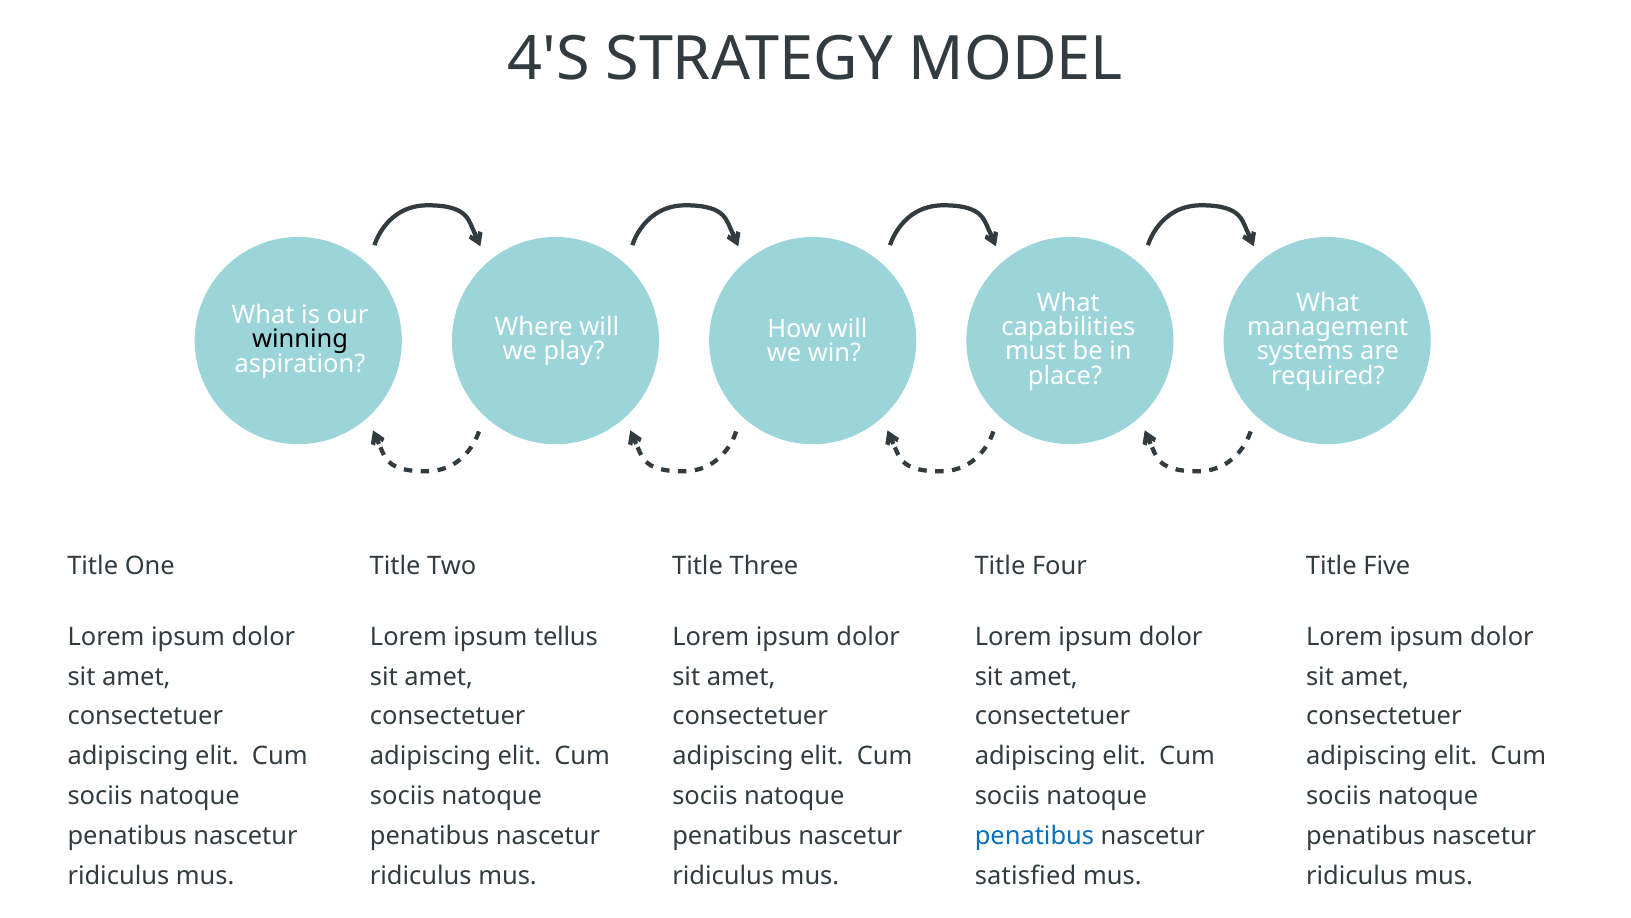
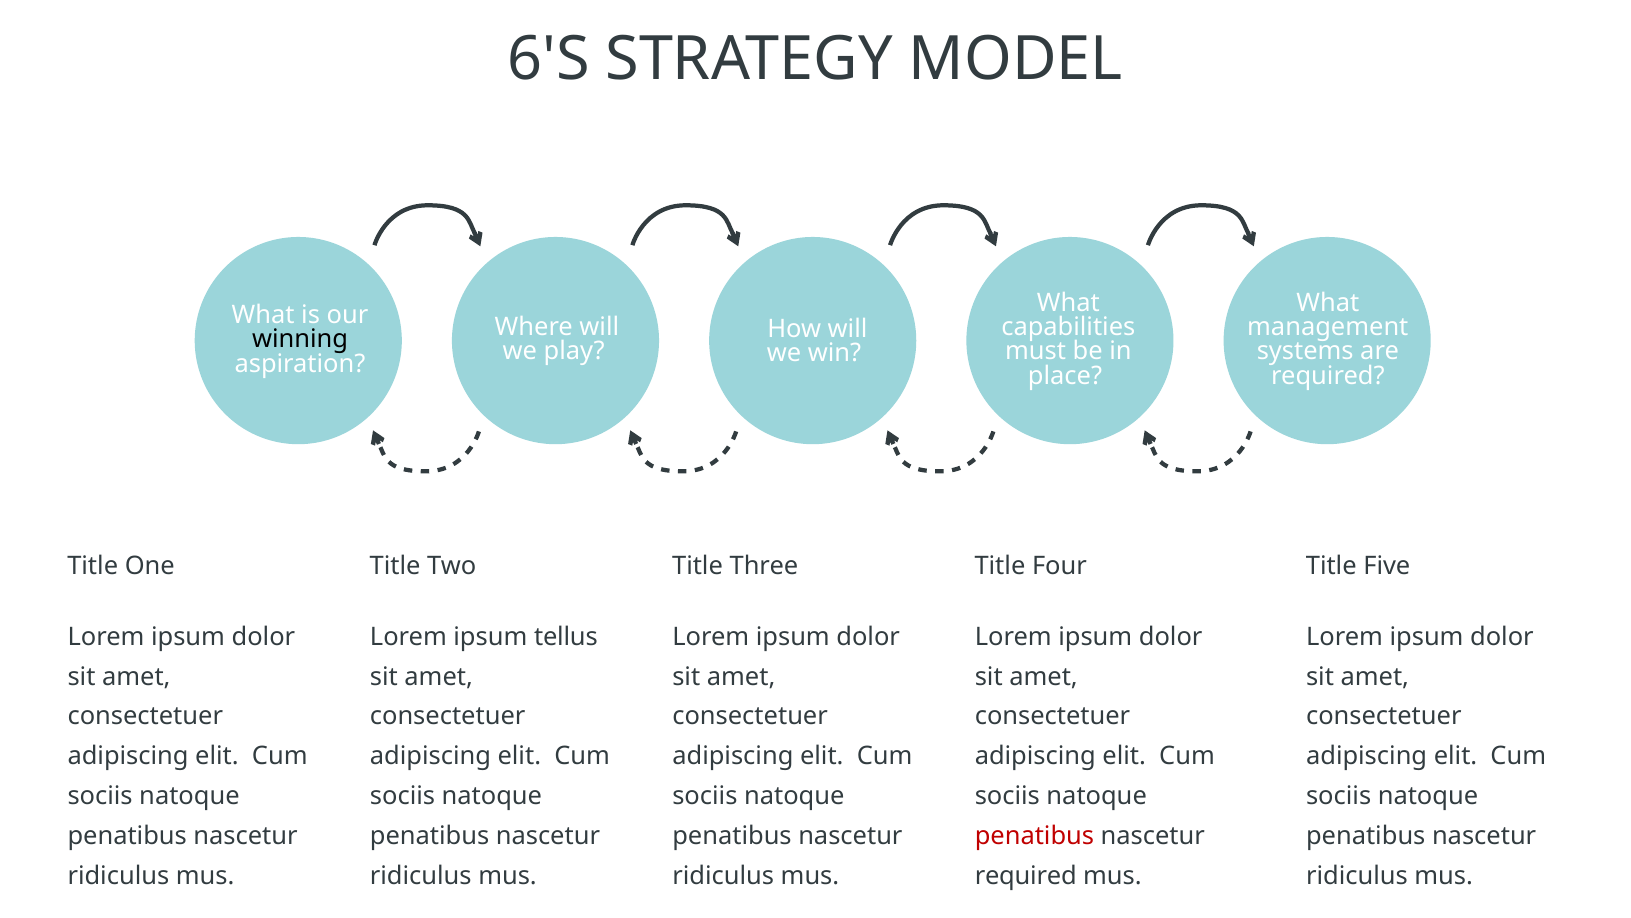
4'S: 4'S -> 6'S
penatibus at (1034, 835) colour: blue -> red
satisfied at (1026, 875): satisfied -> required
